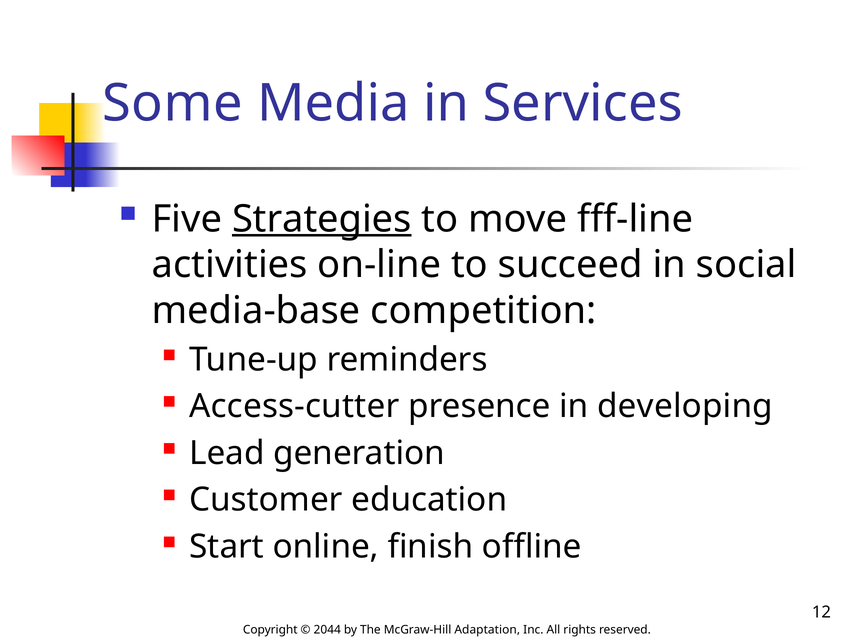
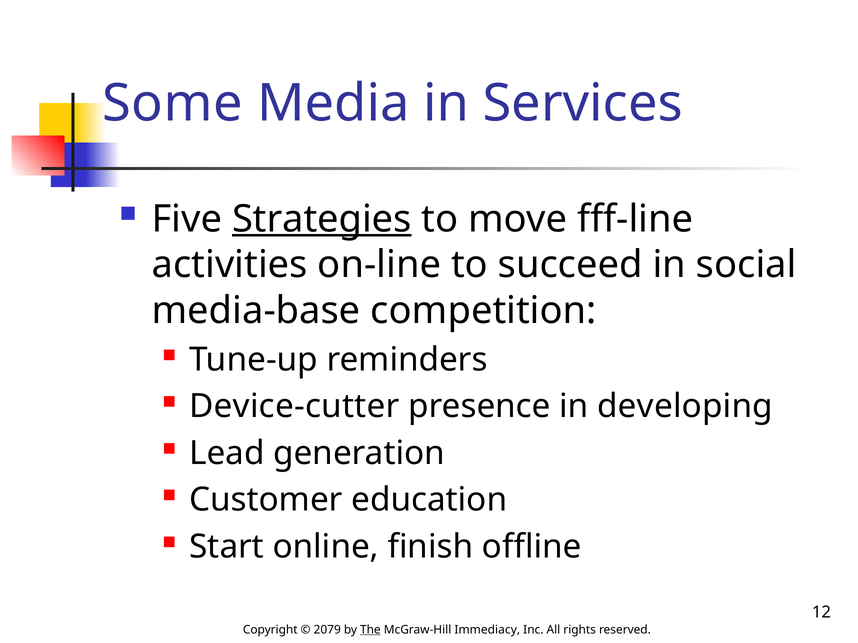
Access-cutter: Access-cutter -> Device-cutter
2044: 2044 -> 2079
The underline: none -> present
Adaptation: Adaptation -> Immediacy
